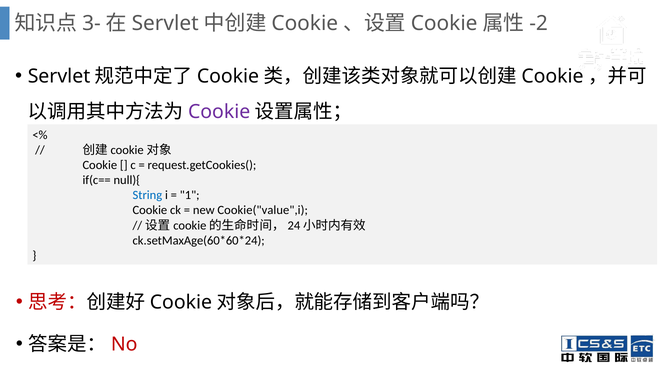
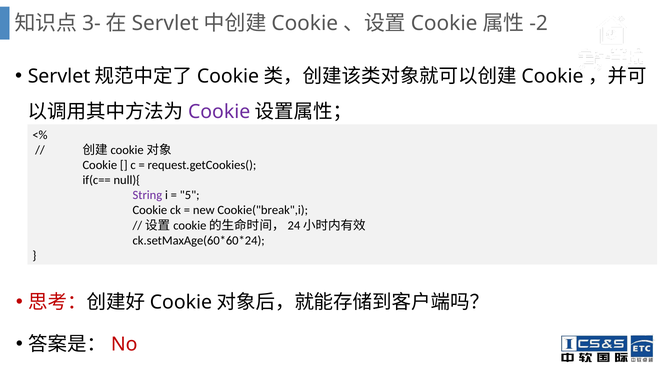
String colour: blue -> purple
1: 1 -> 5
Cookie("value",i: Cookie("value",i -> Cookie("break",i
